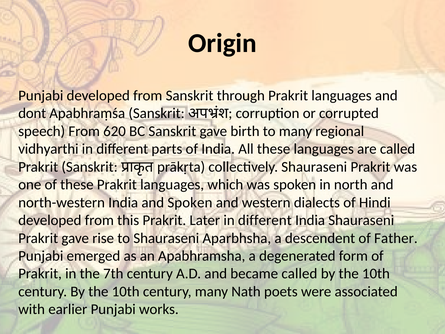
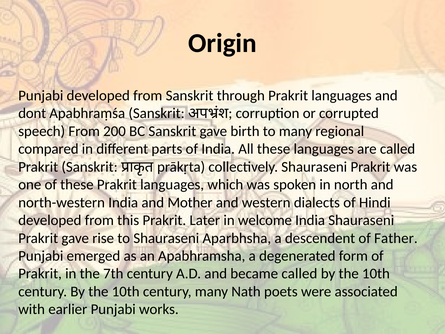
620: 620 -> 200
vidhyarthi: vidhyarthi -> compared
and Spoken: Spoken -> Mother
Later in different: different -> welcome
